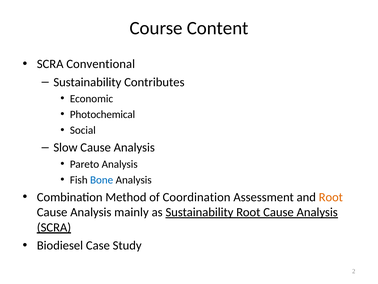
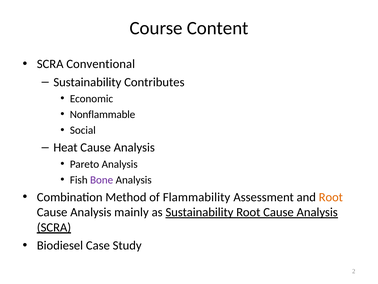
Photochemical: Photochemical -> Nonflammable
Slow: Slow -> Heat
Bone colour: blue -> purple
Coordination: Coordination -> Flammability
